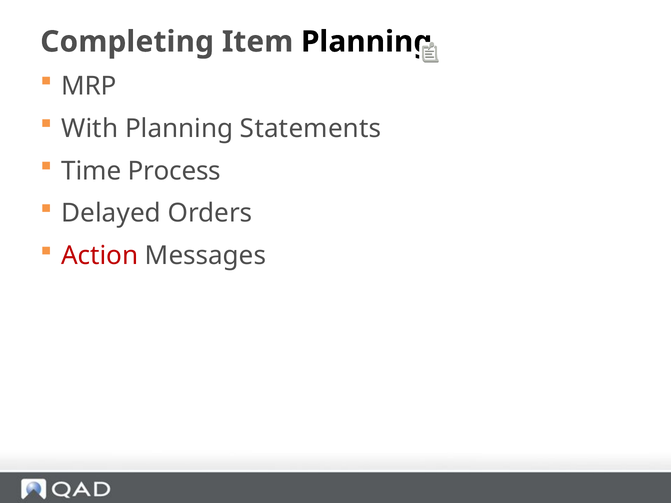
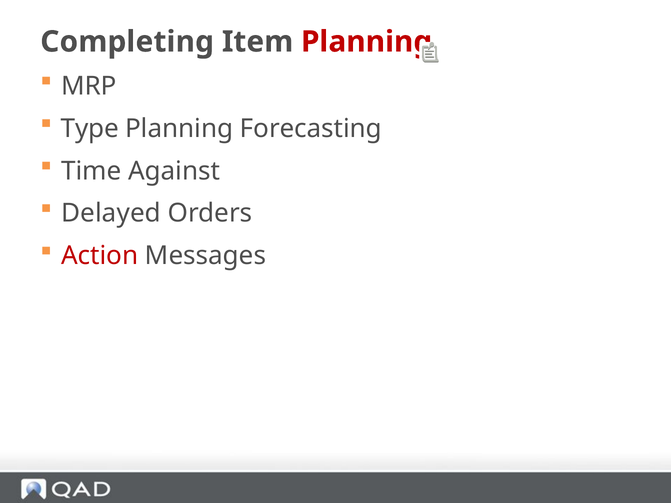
Planning at (367, 42) colour: black -> red
With: With -> Type
Statements: Statements -> Forecasting
Process: Process -> Against
